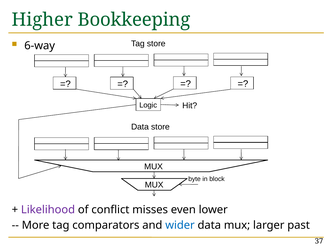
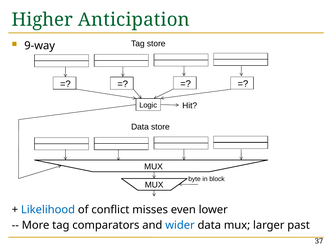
Bookkeeping: Bookkeeping -> Anticipation
6-way: 6-way -> 9-way
Likelihood colour: purple -> blue
